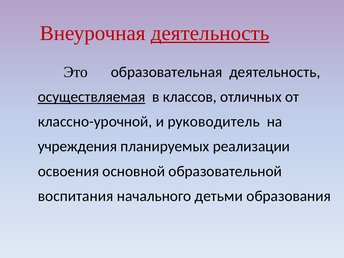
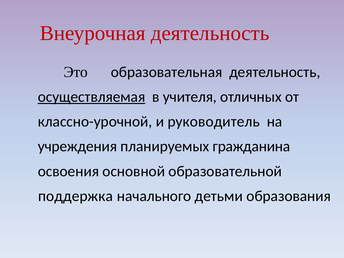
деятельность at (210, 33) underline: present -> none
классов: классов -> учителя
реализации: реализации -> гражданина
воспитания: воспитания -> поддержка
